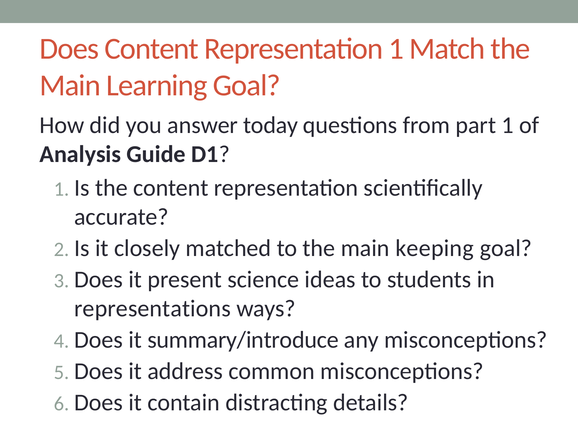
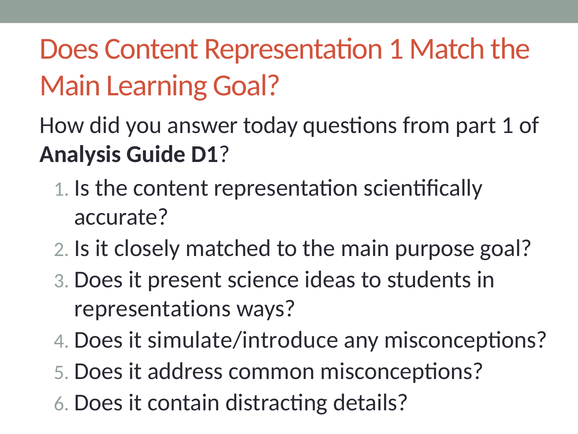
keeping: keeping -> purpose
summary/introduce: summary/introduce -> simulate/introduce
